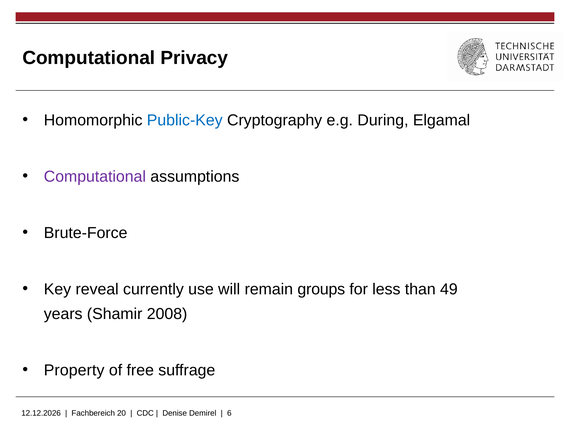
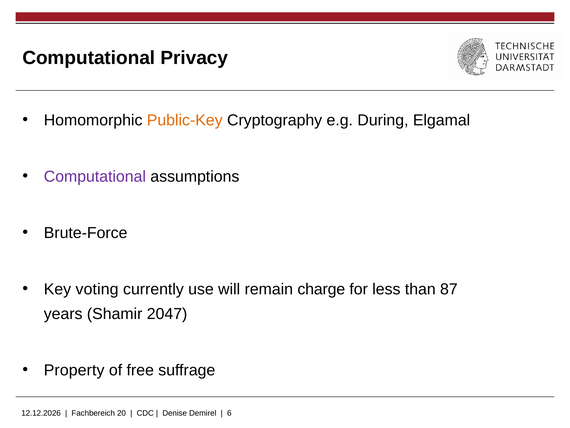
Public-Key colour: blue -> orange
reveal: reveal -> voting
groups: groups -> charge
49: 49 -> 87
2008: 2008 -> 2047
